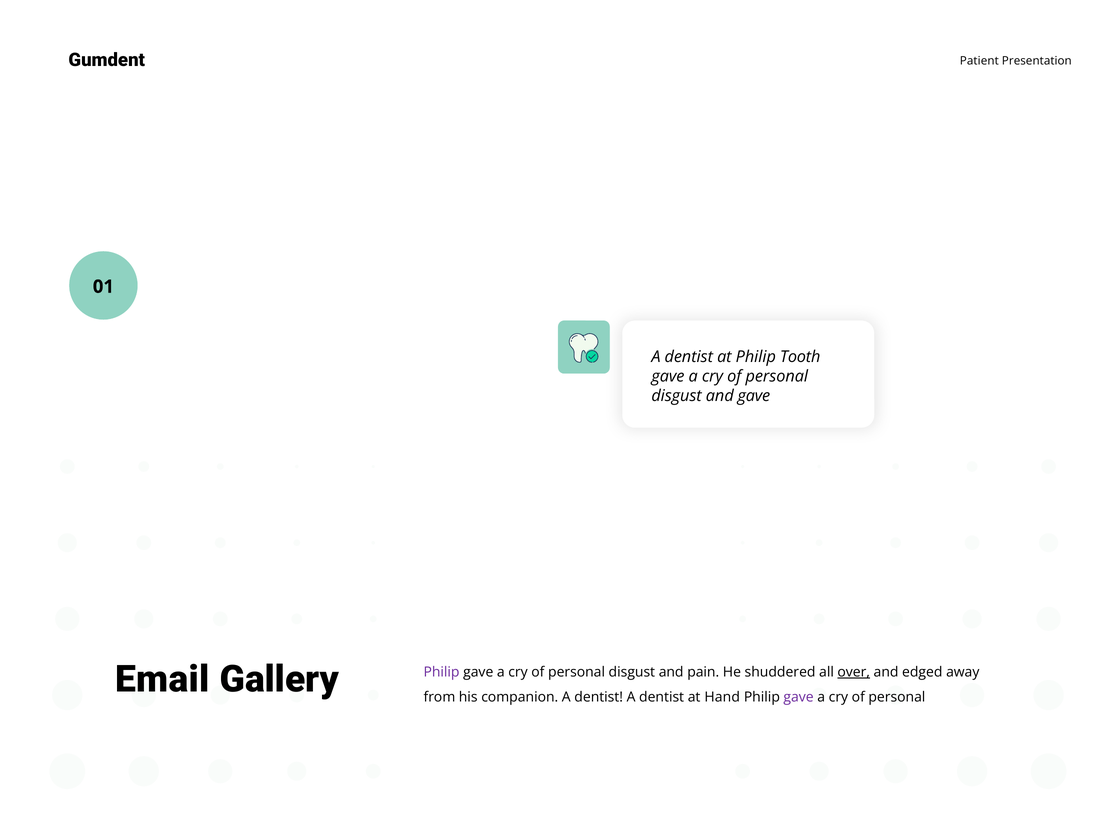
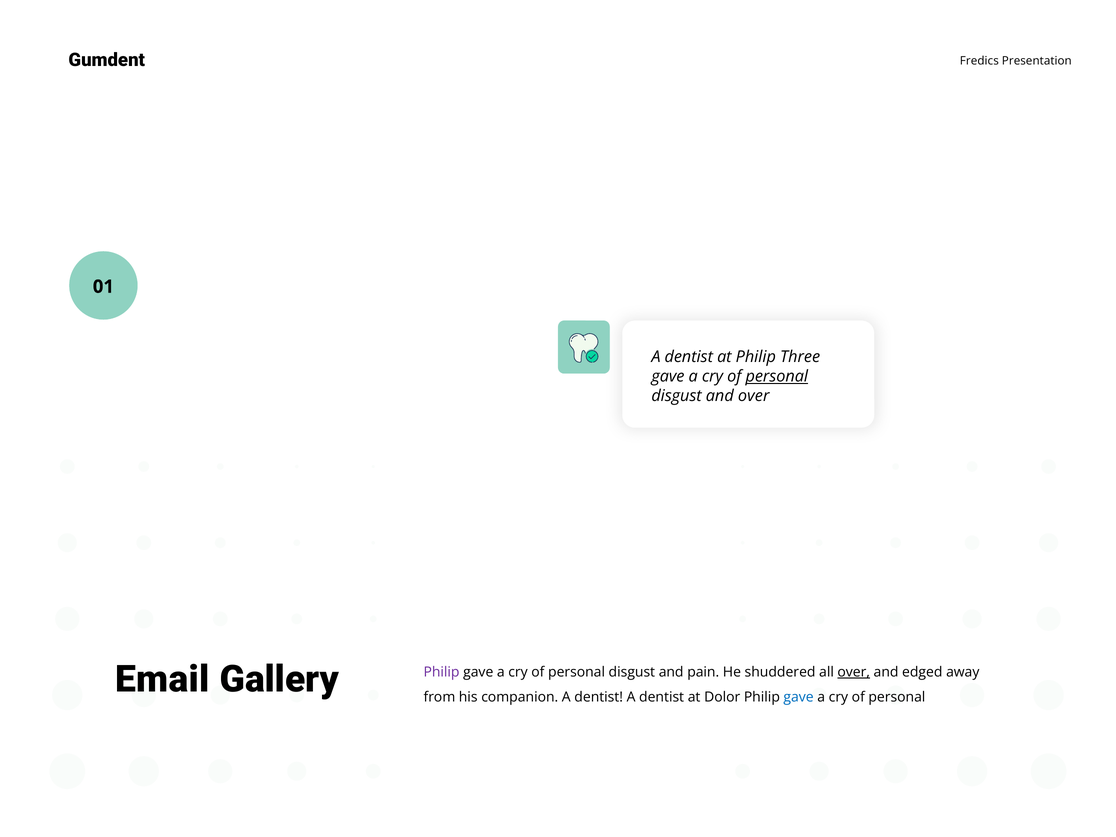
Patient: Patient -> Fredics
Tooth: Tooth -> Three
personal at (777, 376) underline: none -> present
and gave: gave -> over
Hand: Hand -> Dolor
gave at (799, 697) colour: purple -> blue
